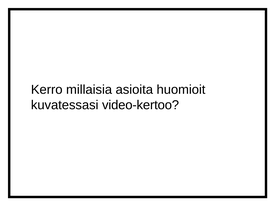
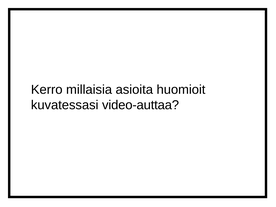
video-kertoo: video-kertoo -> video-auttaa
